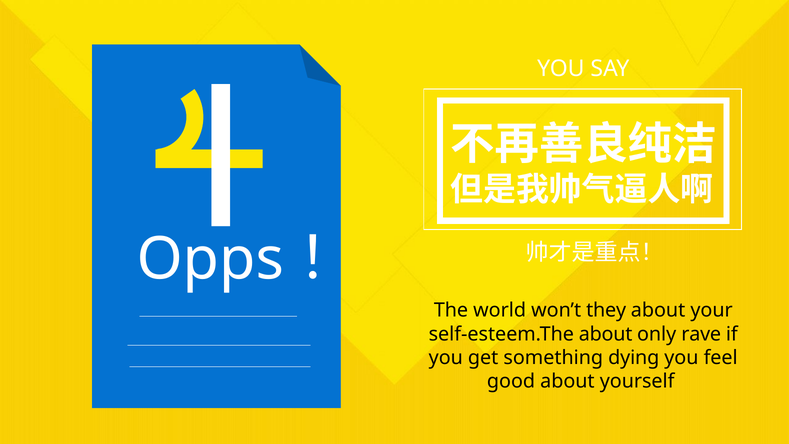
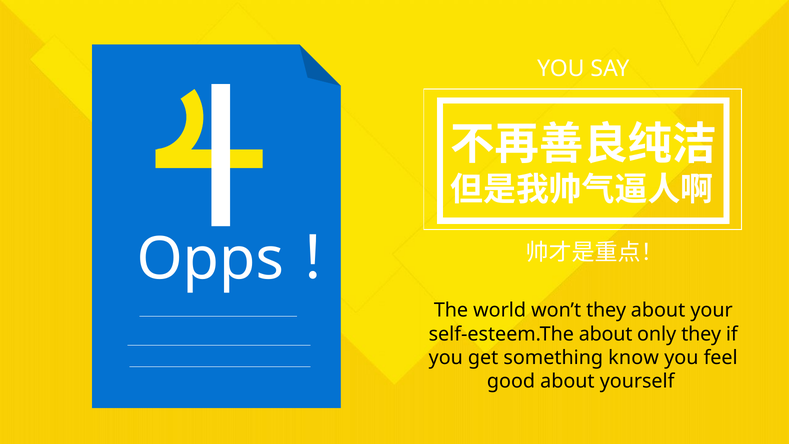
only rave: rave -> they
dying: dying -> know
